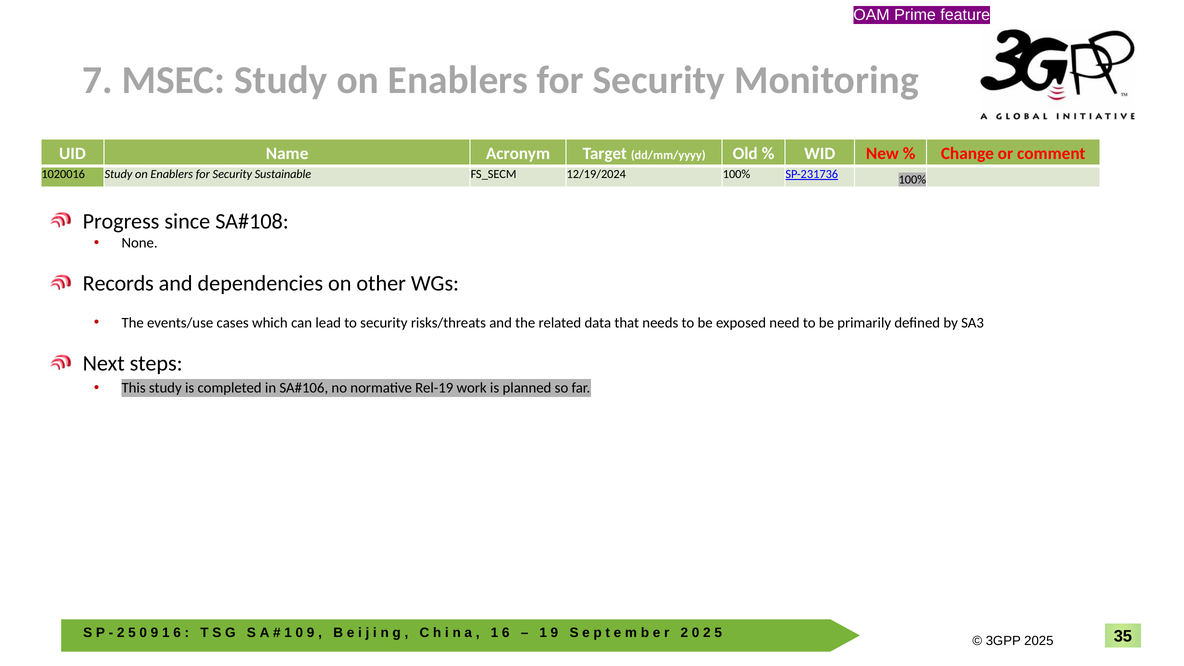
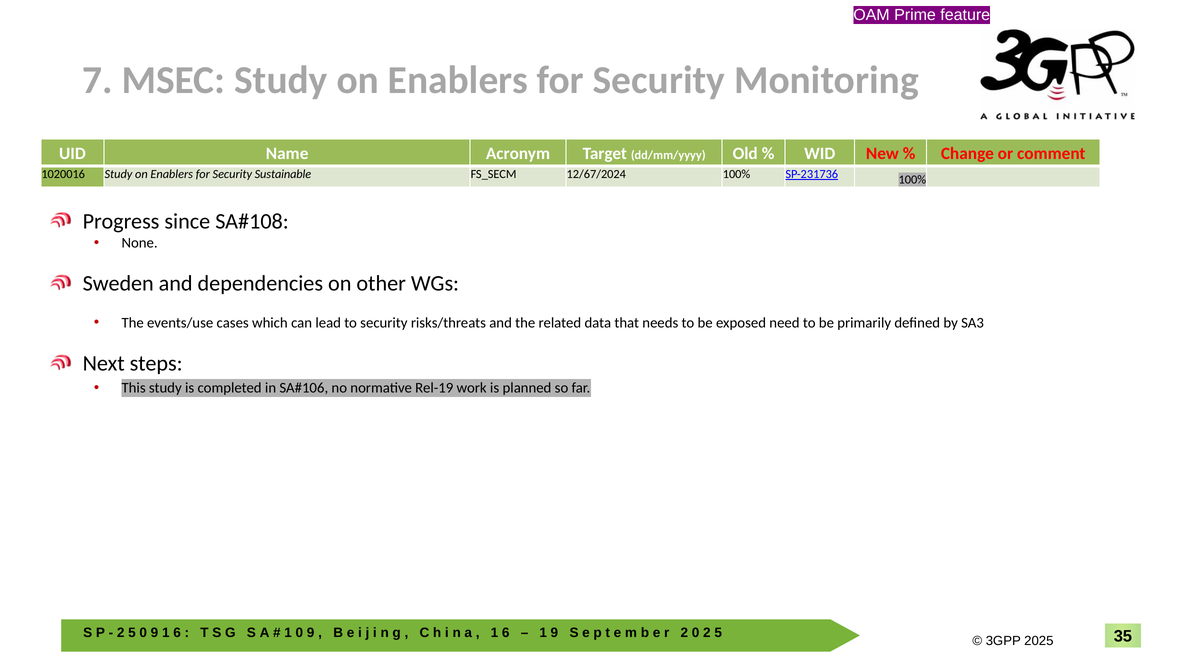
12/19/2024: 12/19/2024 -> 12/67/2024
Records: Records -> Sweden
